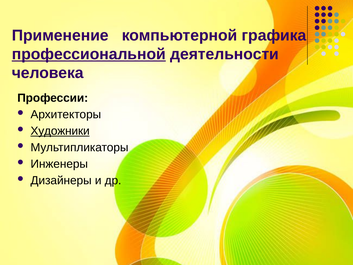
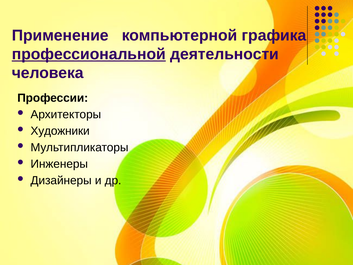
Художники underline: present -> none
